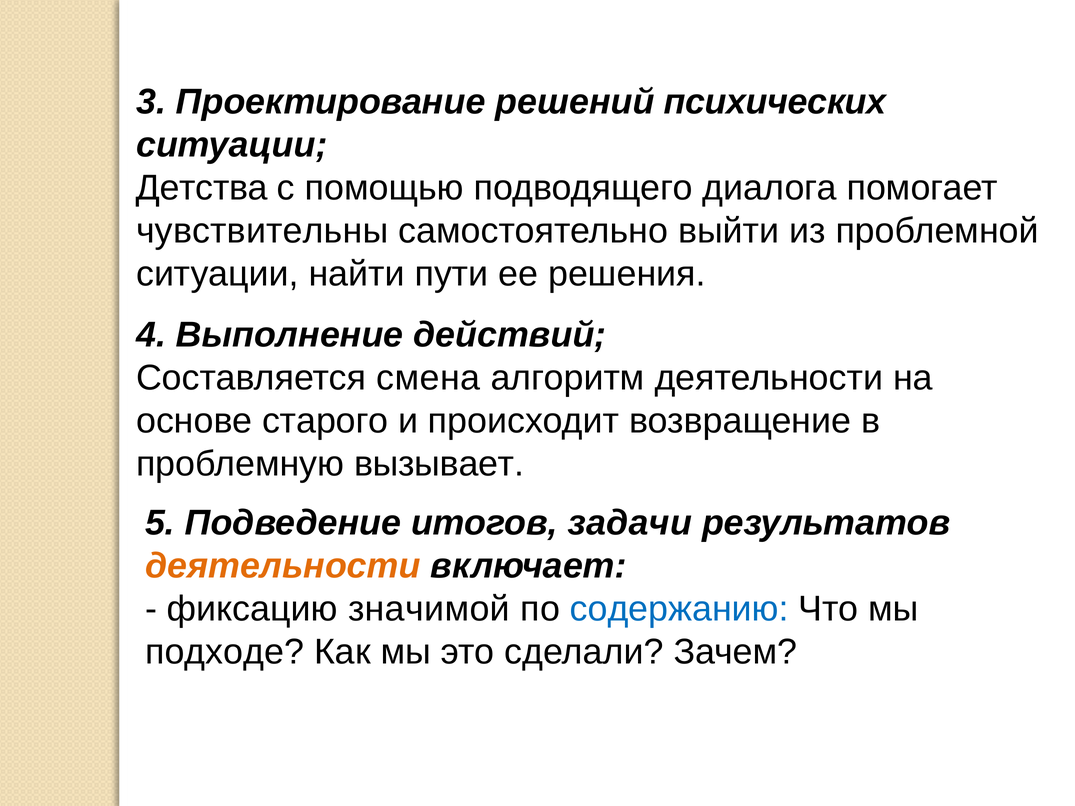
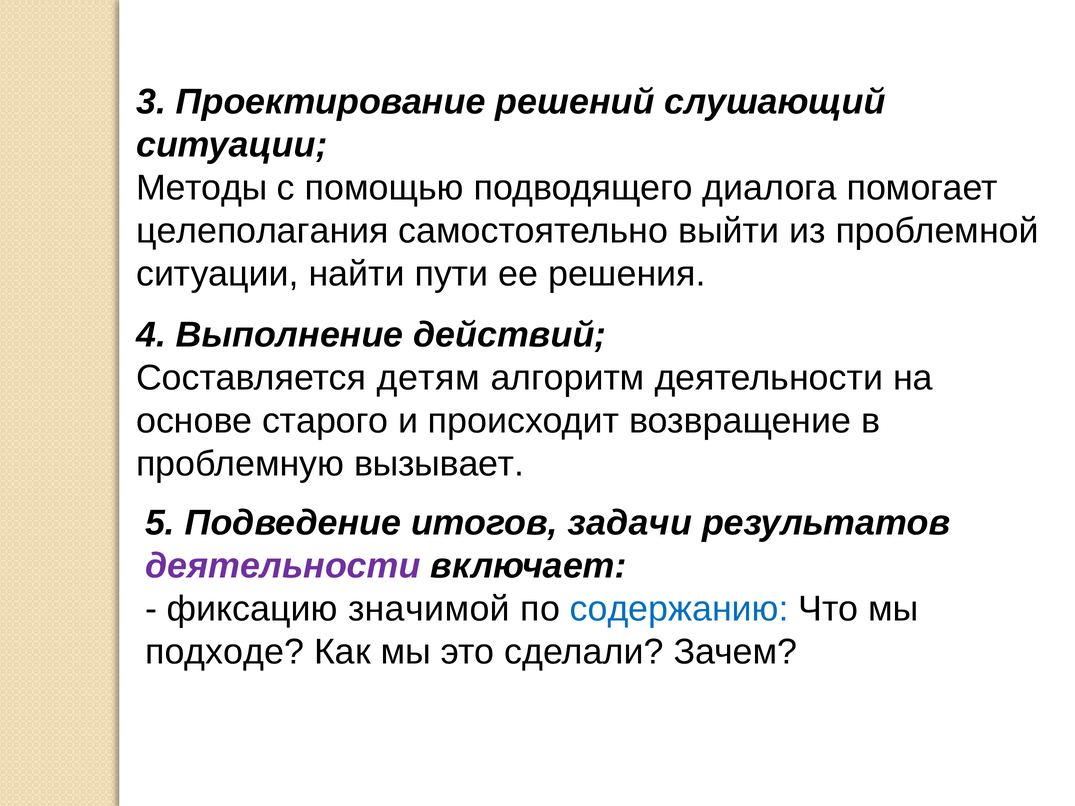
психических: психических -> слушающий
Детства: Детства -> Методы
чувствительны: чувствительны -> целеполагания
смена: смена -> детям
деятельности at (283, 566) colour: orange -> purple
